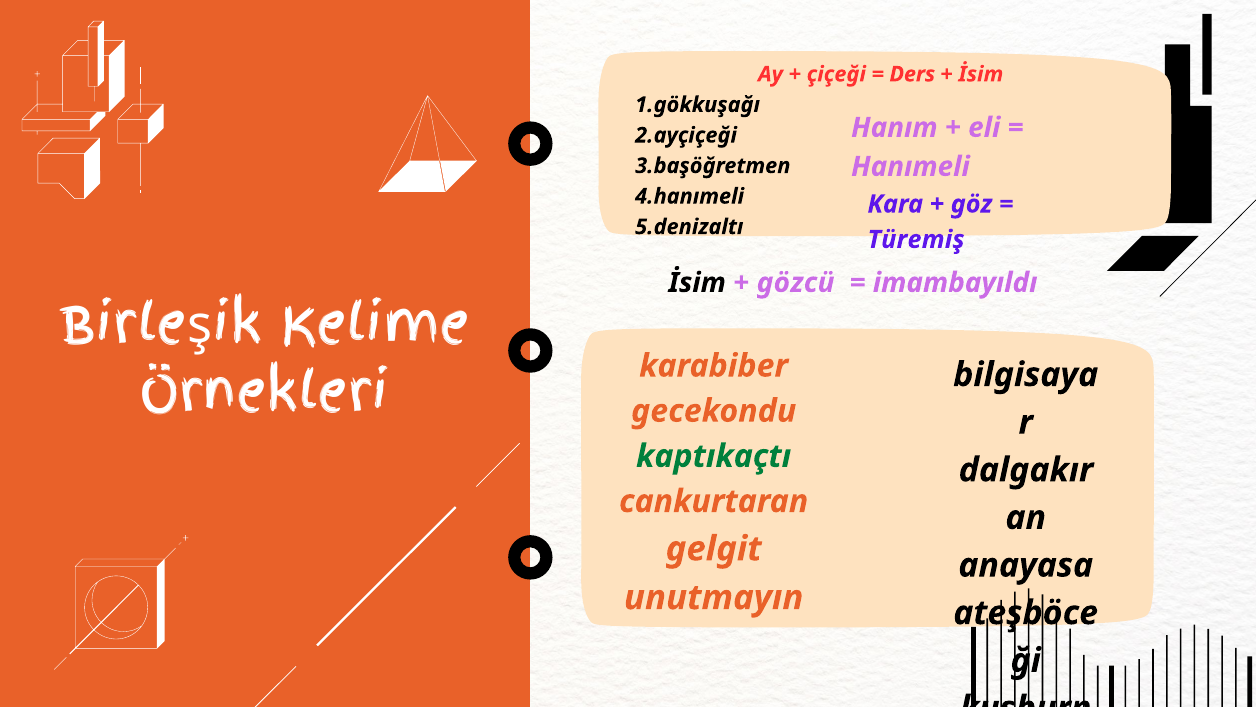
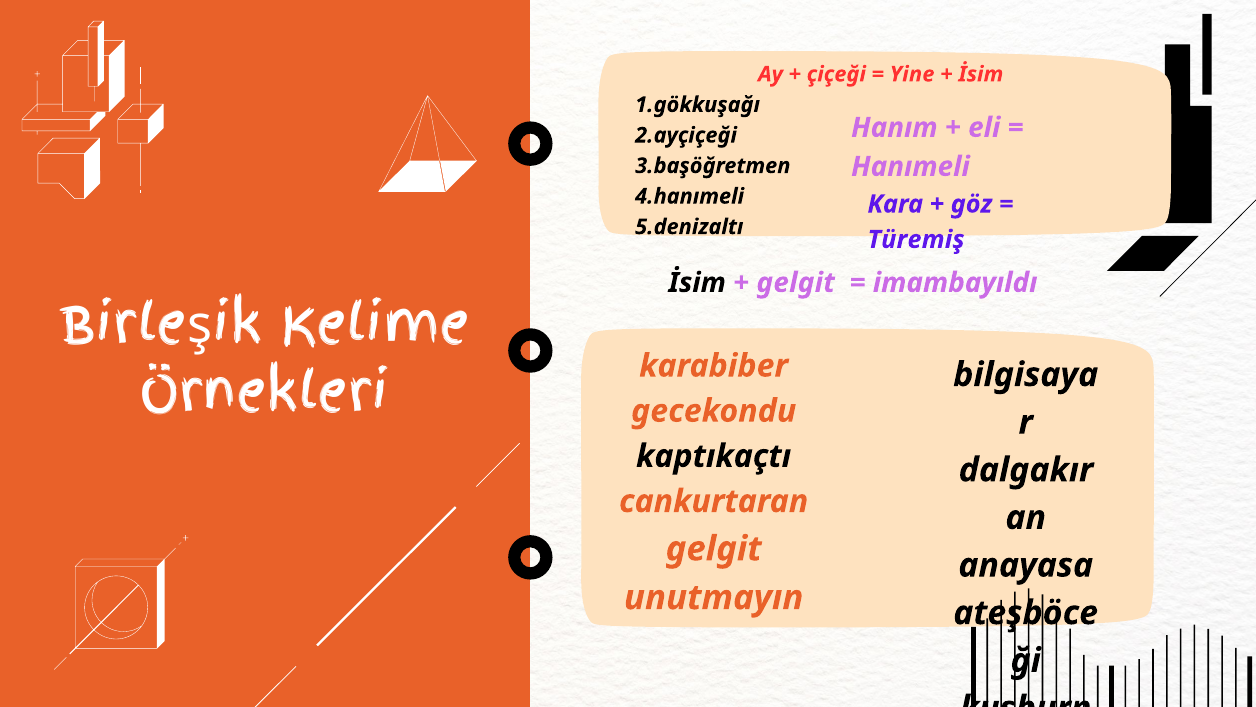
Ders: Ders -> Yine
gözcü at (796, 283): gözcü -> gelgit
kaptıkaçtı colour: green -> black
